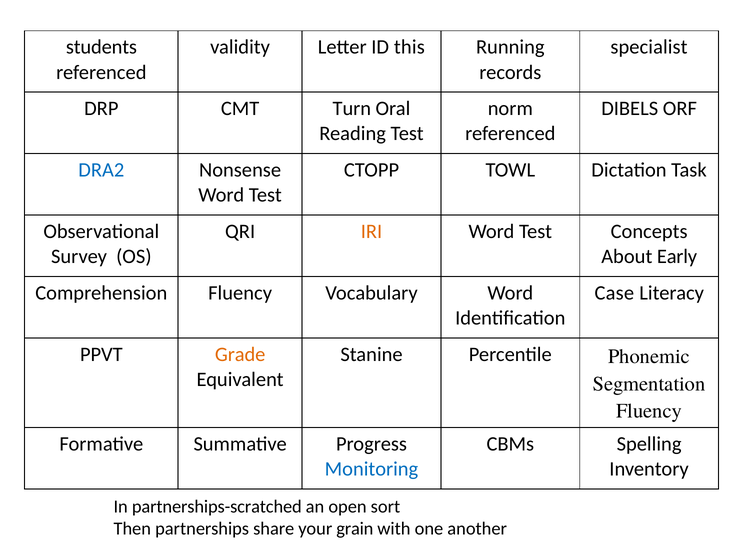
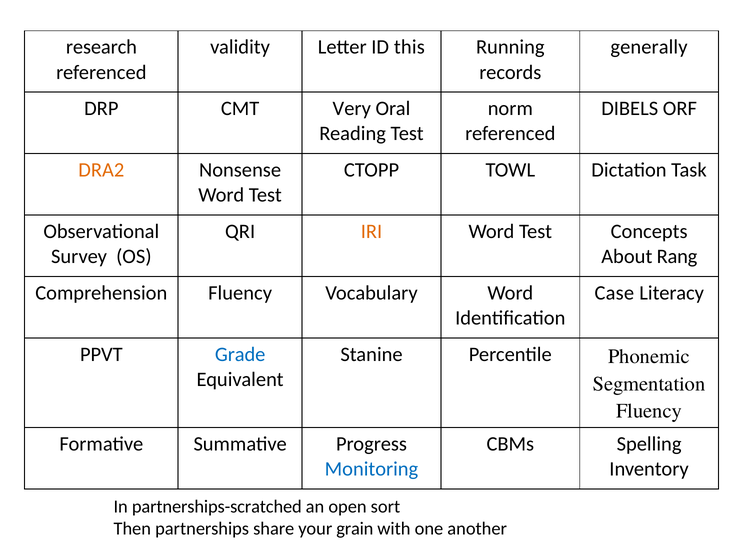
students: students -> research
specialist: specialist -> generally
Turn: Turn -> Very
DRA2 colour: blue -> orange
Early: Early -> Rang
Grade colour: orange -> blue
